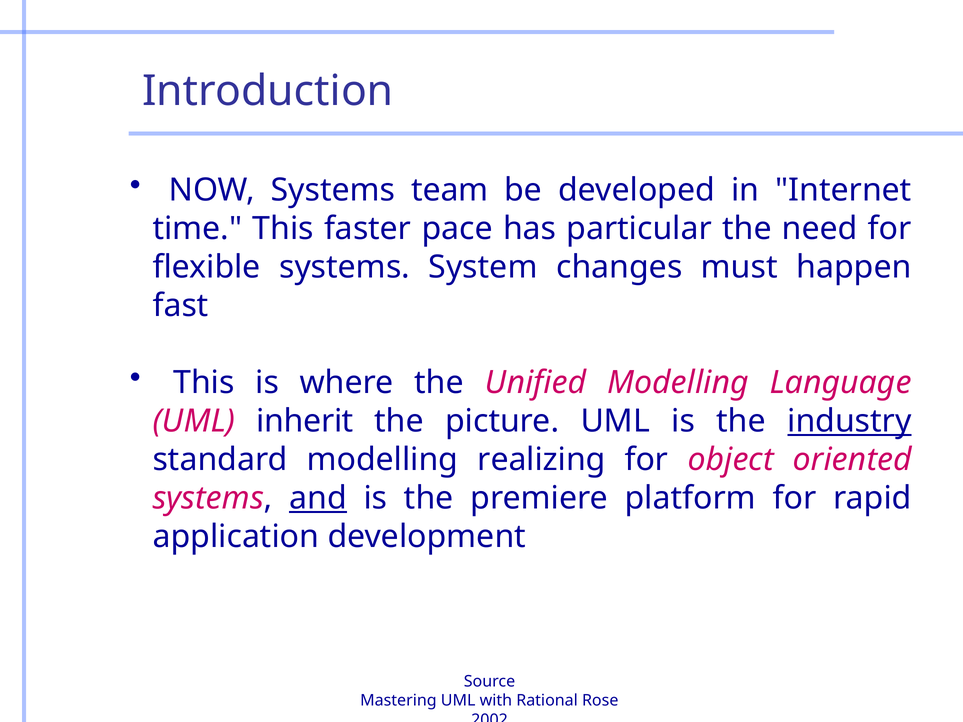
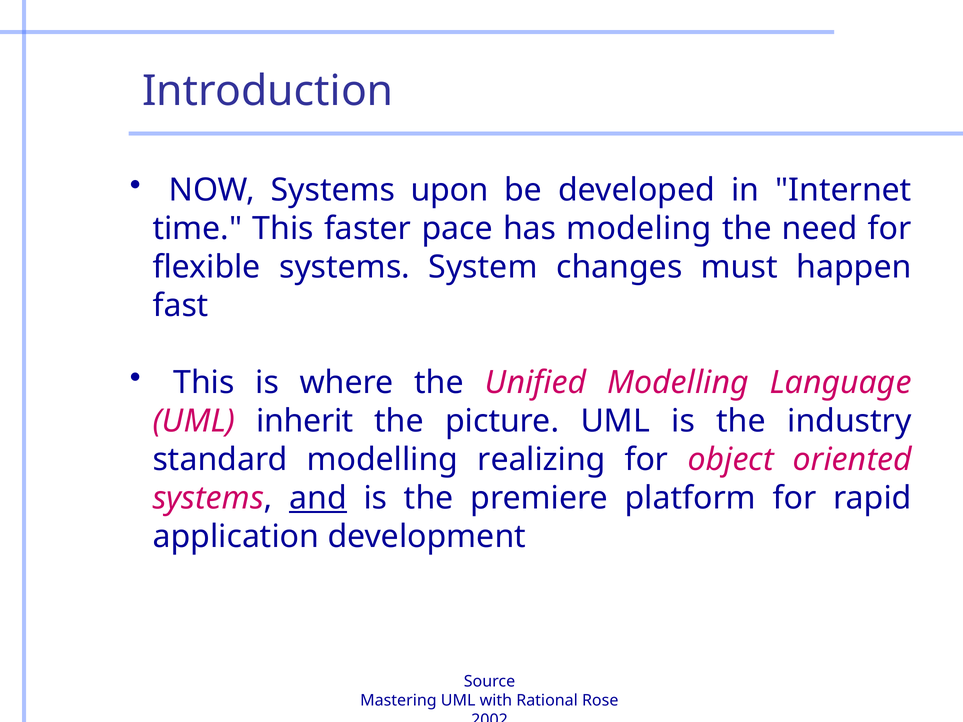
team: team -> upon
particular: particular -> modeling
industry underline: present -> none
